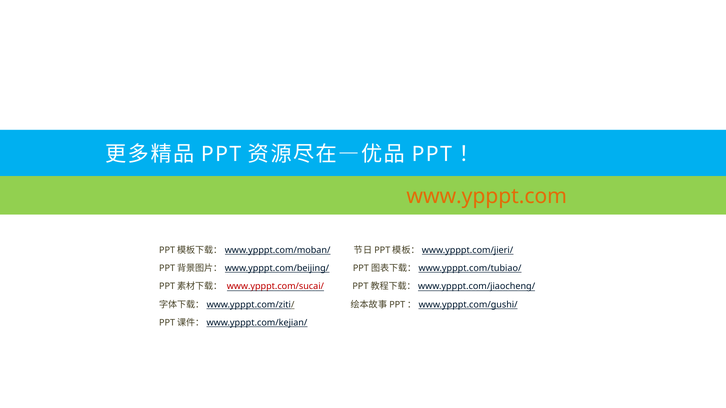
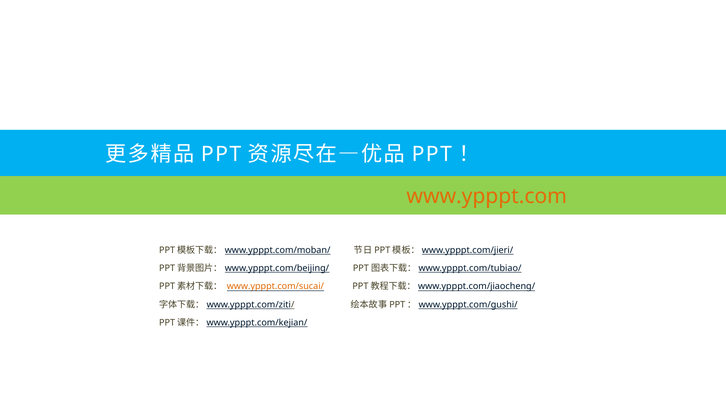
www.ypppt.com/sucai/ colour: red -> orange
